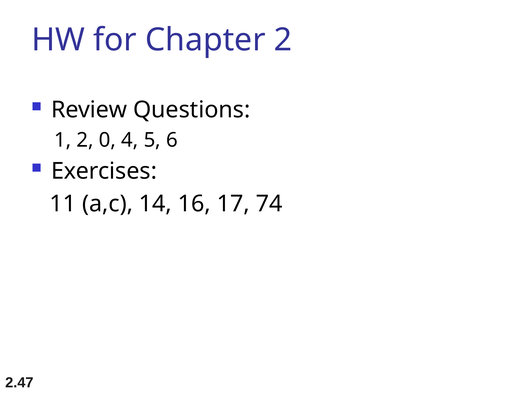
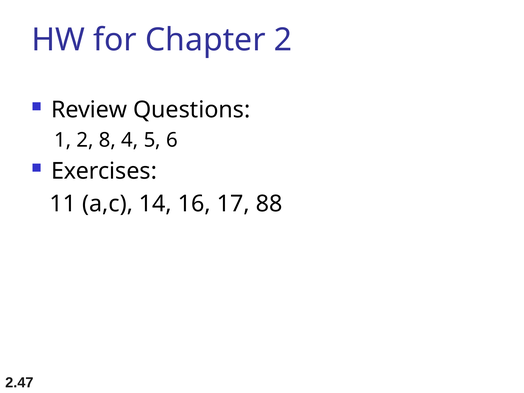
0: 0 -> 8
74: 74 -> 88
